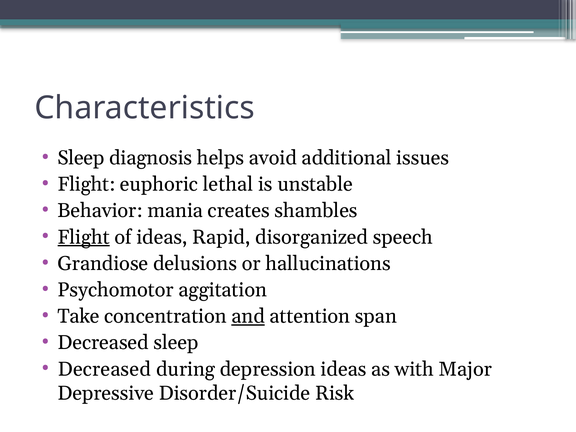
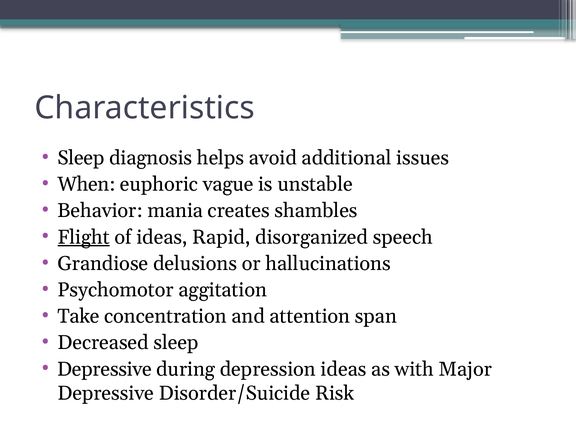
Flight at (86, 184): Flight -> When
lethal: lethal -> vague
and underline: present -> none
Decreased at (104, 369): Decreased -> Depressive
